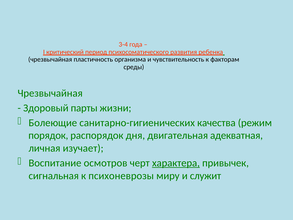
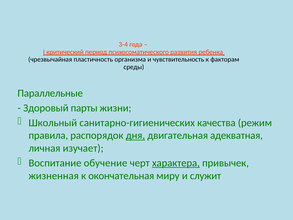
Чрезвычайная at (50, 93): Чрезвычайная -> Параллельные
Болеющие: Болеющие -> Школьный
порядок: порядок -> правила
дня underline: none -> present
осмотров: осмотров -> обучение
сигнальная: сигнальная -> жизненная
психоневрозы: психоневрозы -> окончательная
